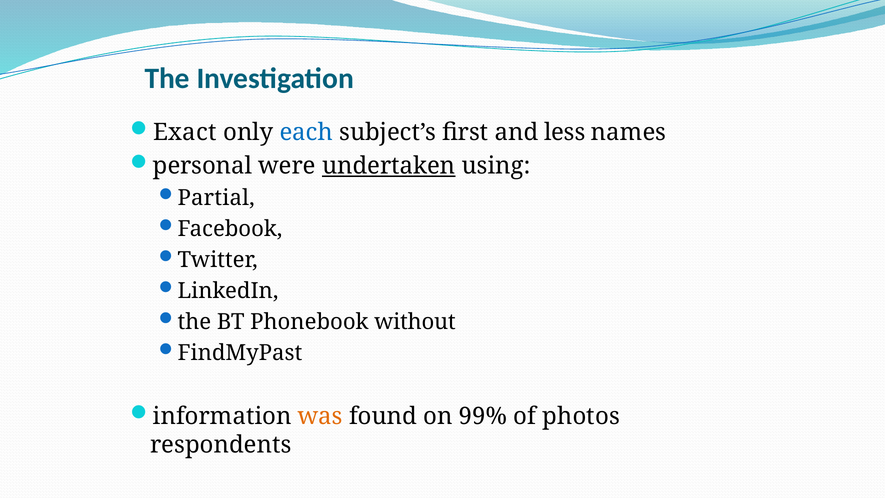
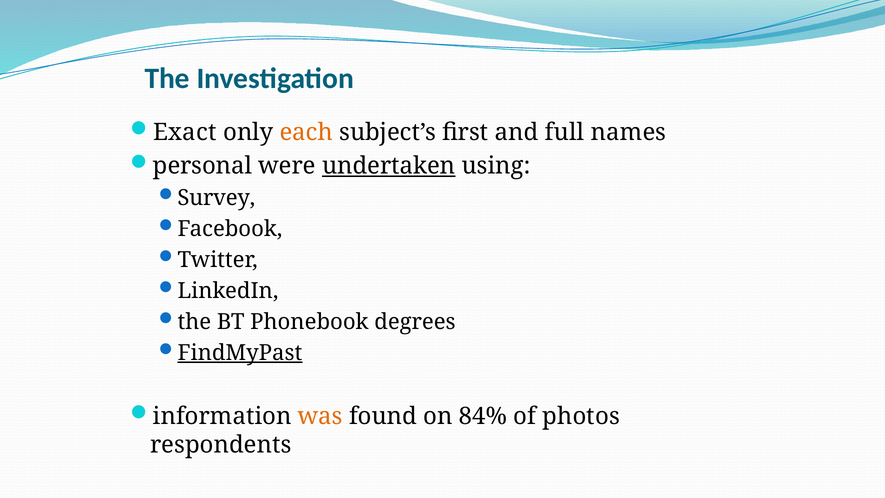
each colour: blue -> orange
less: less -> full
Partial: Partial -> Survey
without: without -> degrees
FindMyPast underline: none -> present
99%: 99% -> 84%
